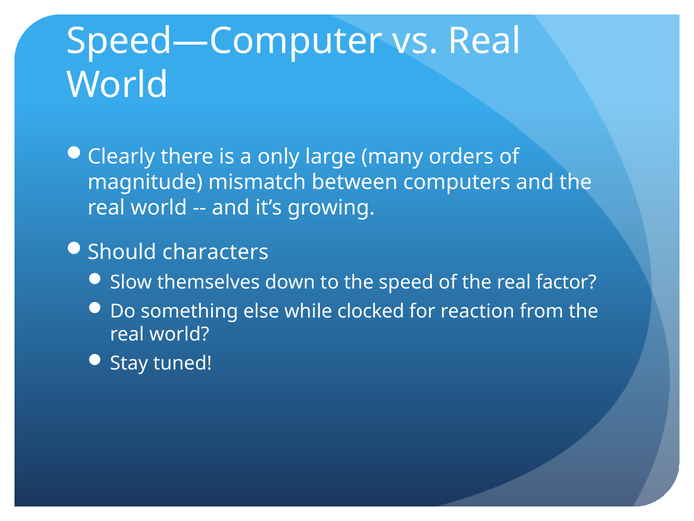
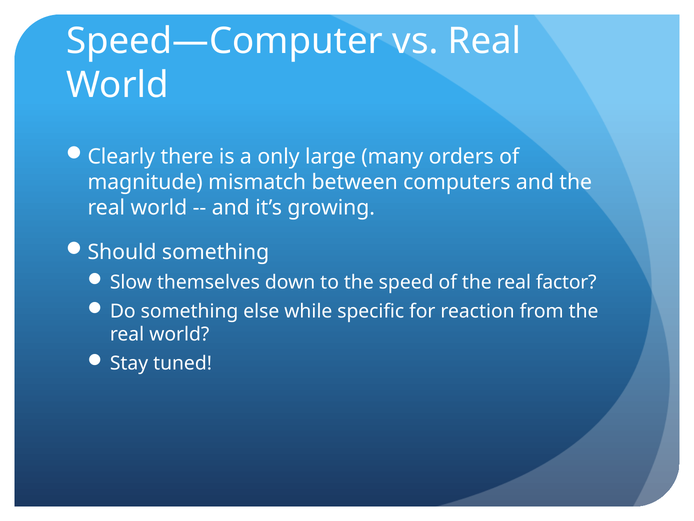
Should characters: characters -> something
clocked: clocked -> specific
